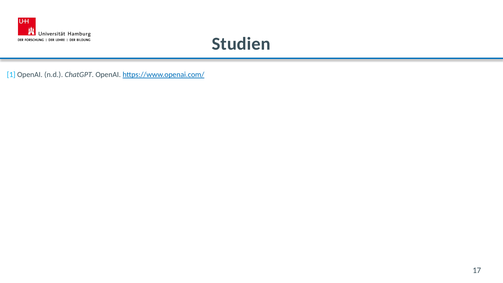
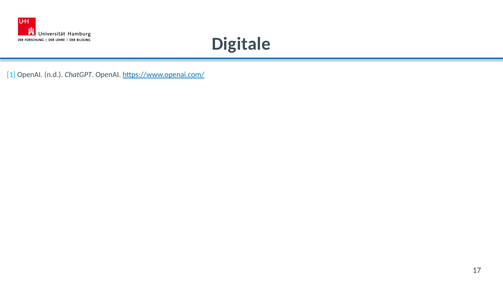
Studien: Studien -> Digitale
